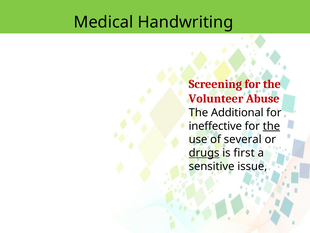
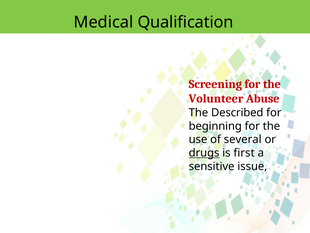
Handwriting: Handwriting -> Qualification
Additional: Additional -> Described
ineffective: ineffective -> beginning
the at (271, 126) underline: present -> none
